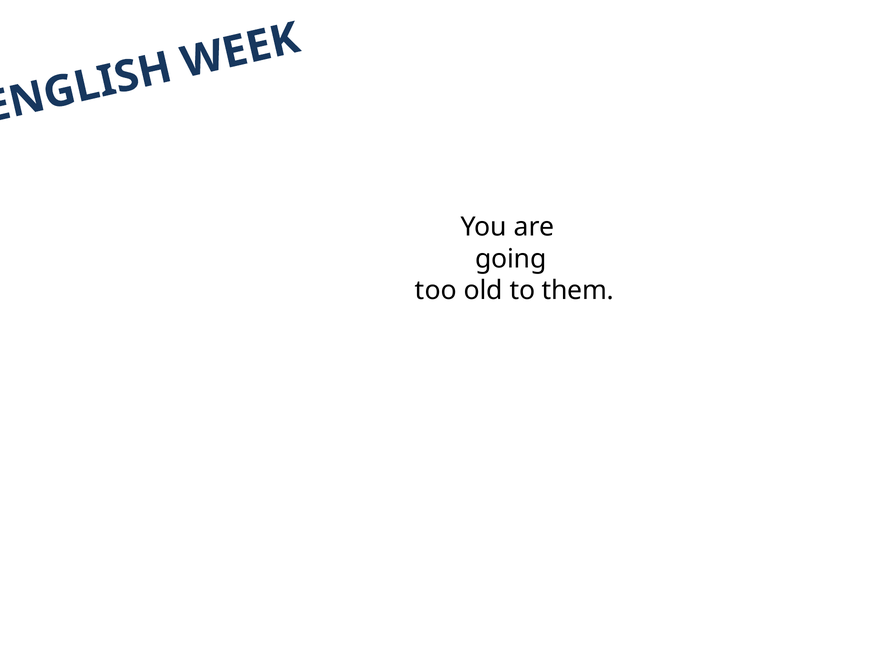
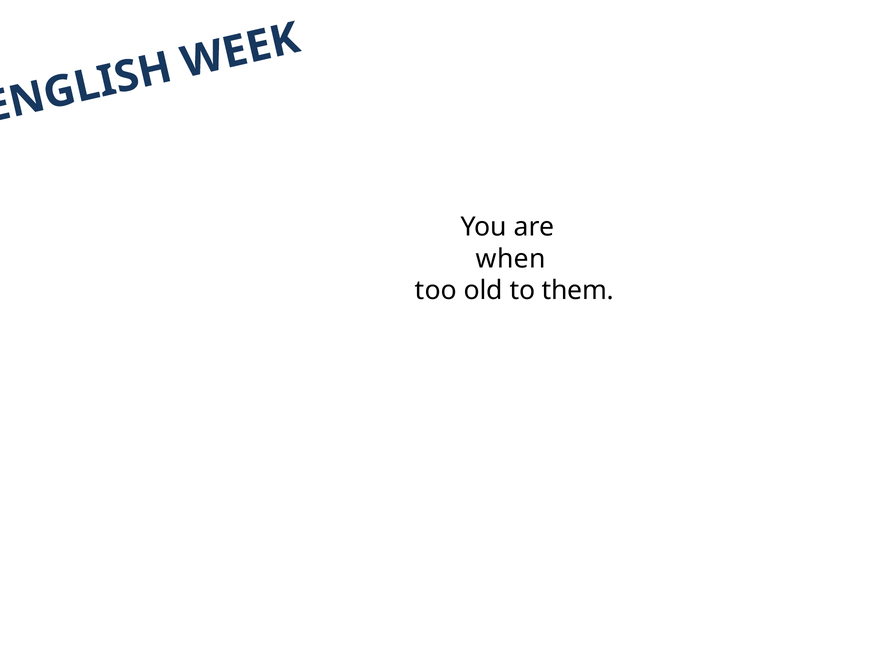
going: going -> when
